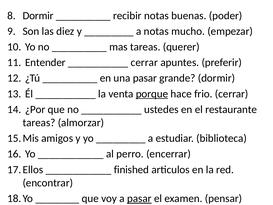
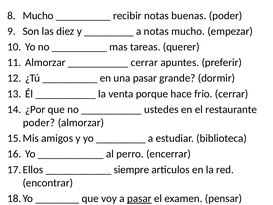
Dormir at (38, 16): Dormir -> Mucho
Entender at (45, 62): Entender -> Almorzar
porque underline: present -> none
tareas at (39, 123): tareas -> poder
finished: finished -> siempre
